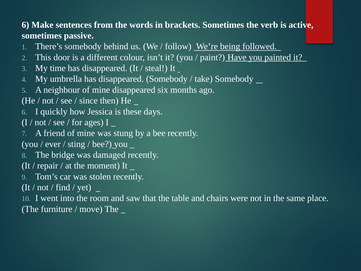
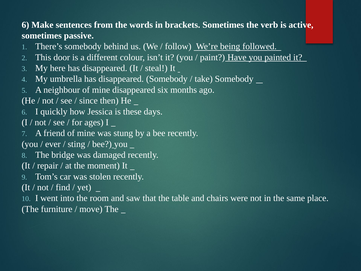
time: time -> here
